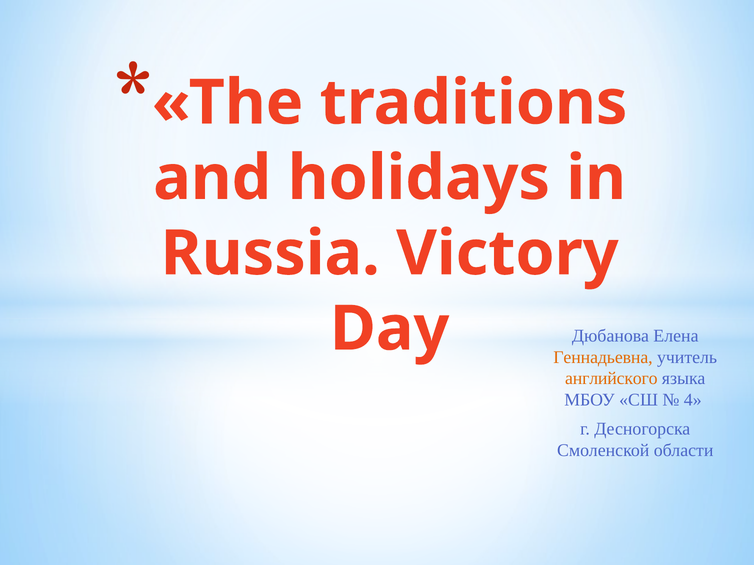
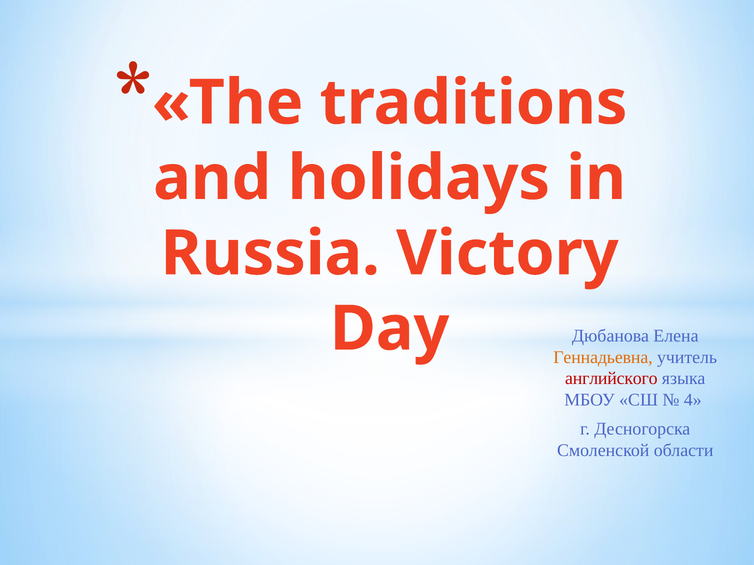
английского colour: orange -> red
